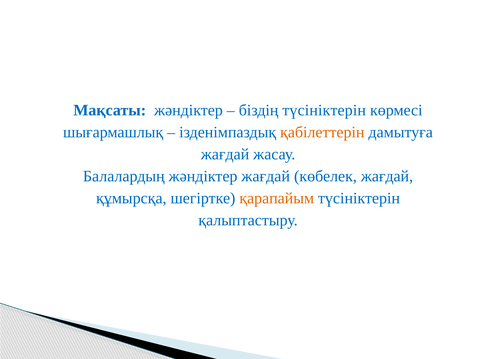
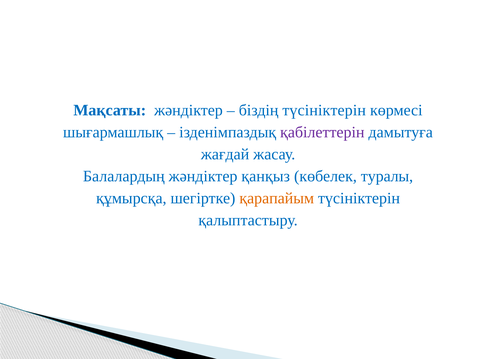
қабілеттерін colour: orange -> purple
жәндіктер жағдай: жағдай -> қанқыз
көбелек жағдай: жағдай -> туралы
